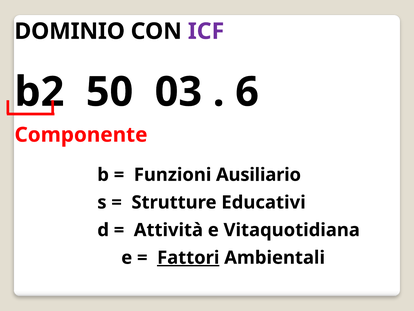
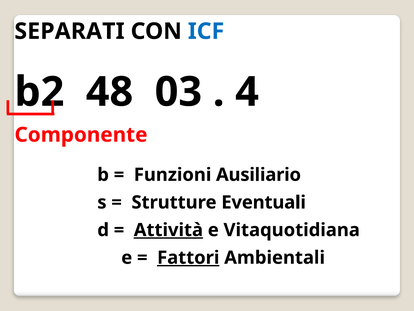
DOMINIO: DOMINIO -> SEPARATI
ICF colour: purple -> blue
50: 50 -> 48
6: 6 -> 4
Educativi: Educativi -> Eventuali
Attività underline: none -> present
